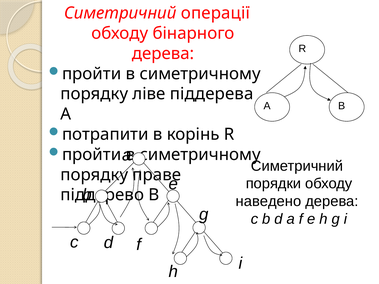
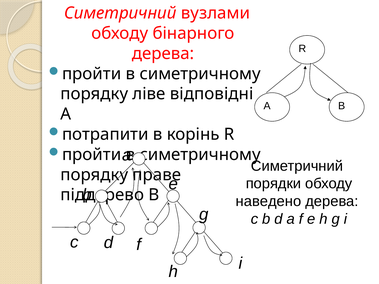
операції: операції -> вузлами
піддерева: піддерева -> відповідні
